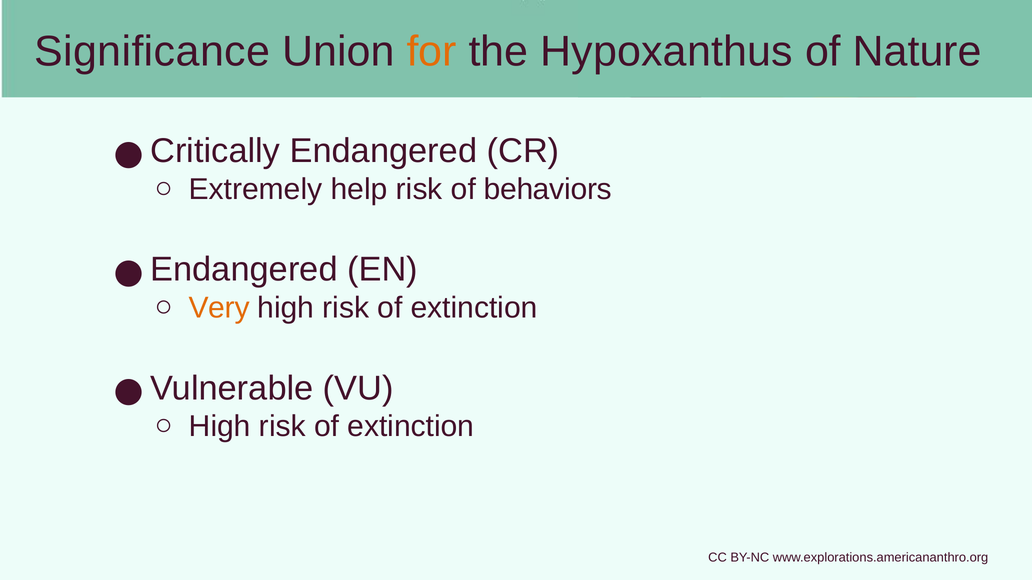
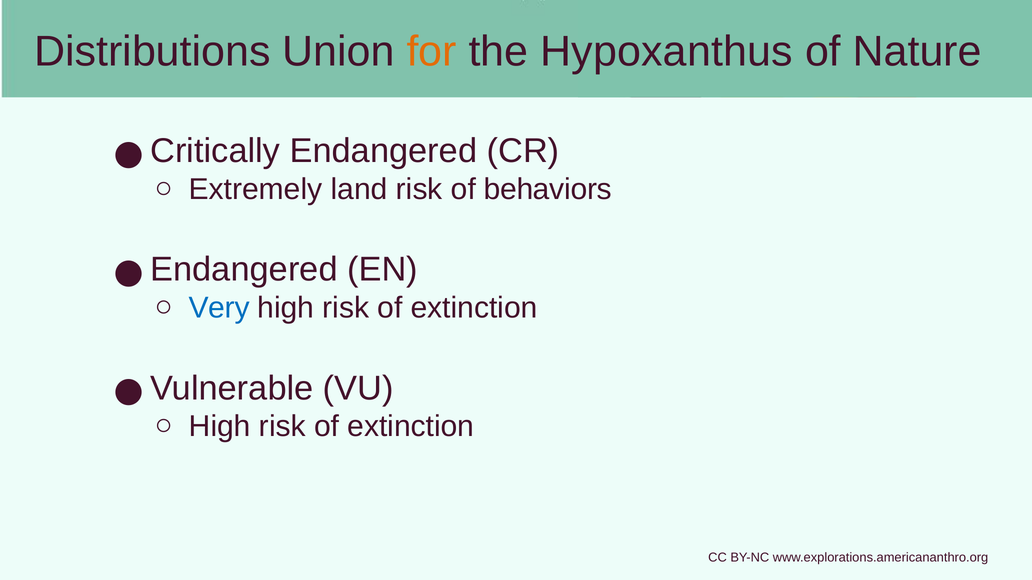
Significance: Significance -> Distributions
help: help -> land
Very colour: orange -> blue
